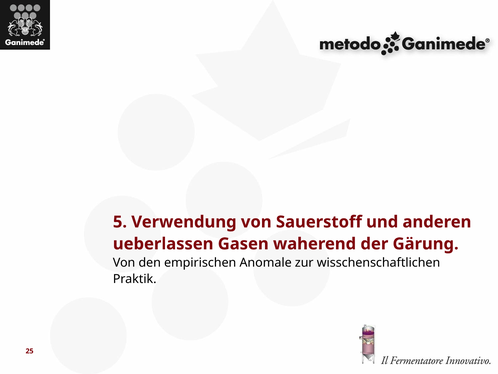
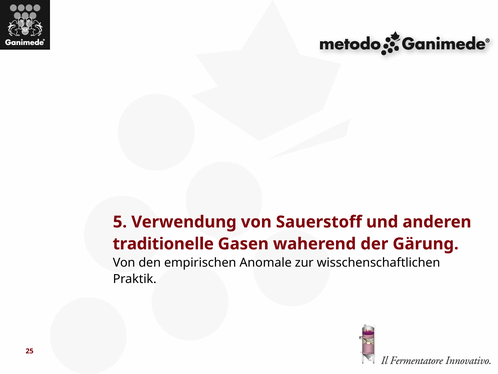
ueberlassen: ueberlassen -> traditionelle
